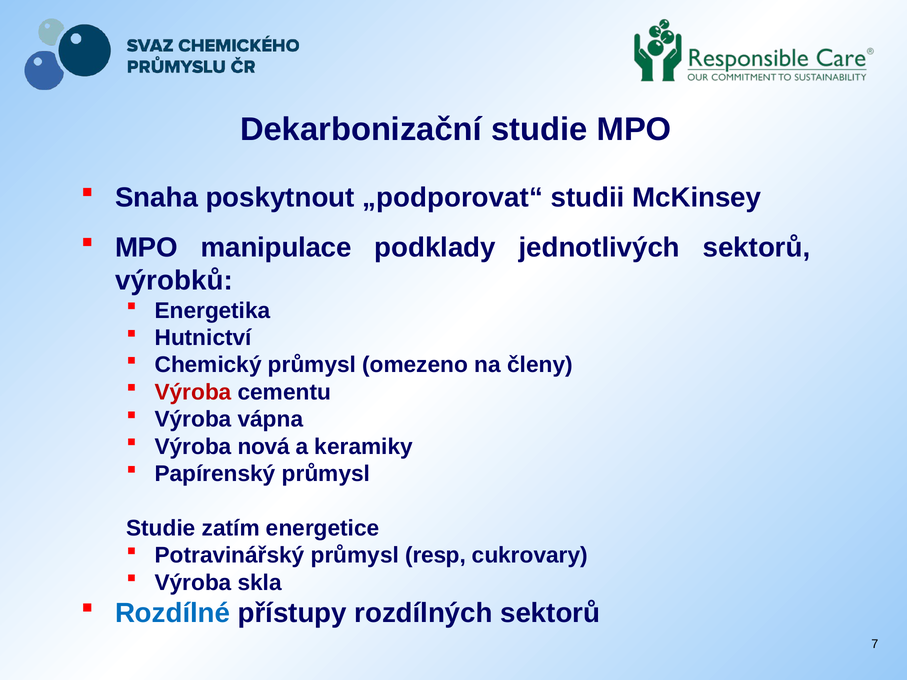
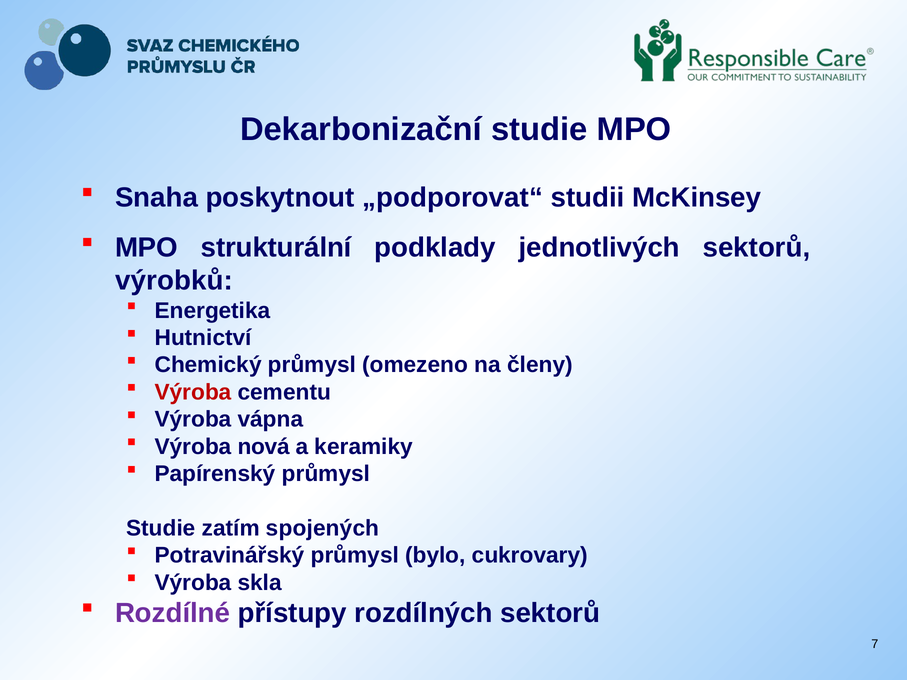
manipulace: manipulace -> strukturální
energetice: energetice -> spojených
resp: resp -> bylo
Rozdílné colour: blue -> purple
